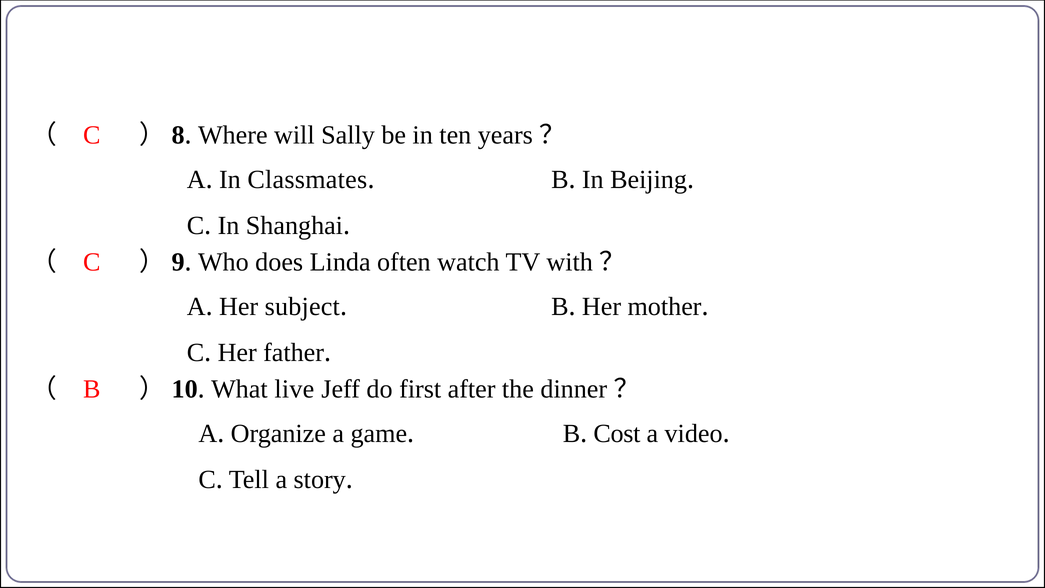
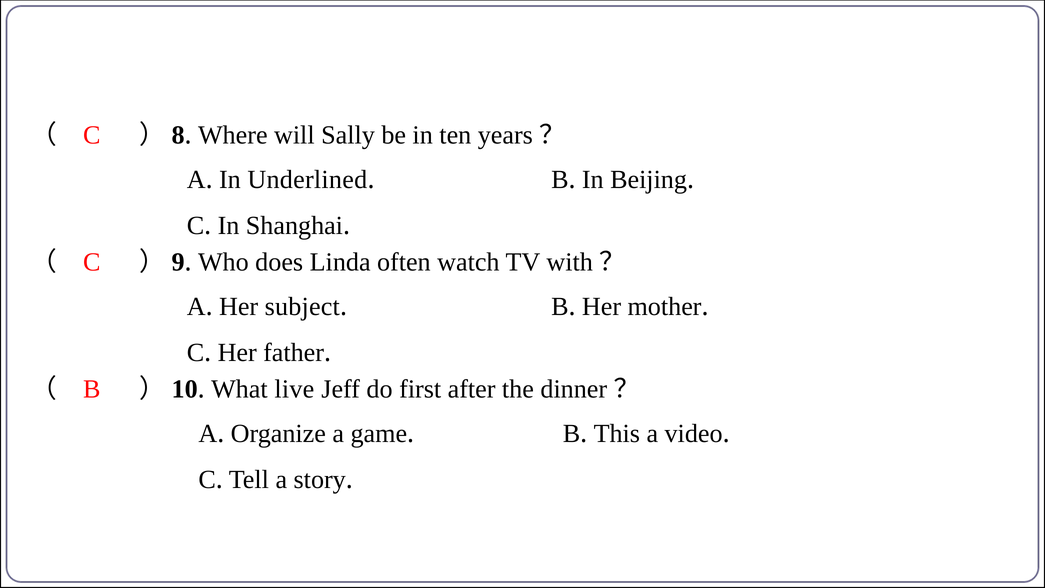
Classmates: Classmates -> Underlined
Cost: Cost -> This
